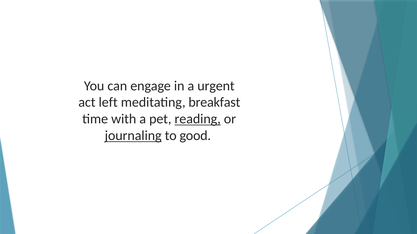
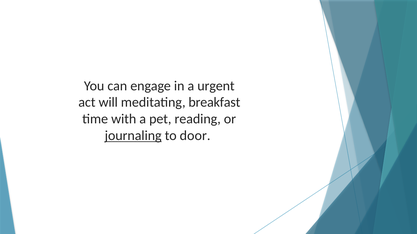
left: left -> will
reading underline: present -> none
good: good -> door
